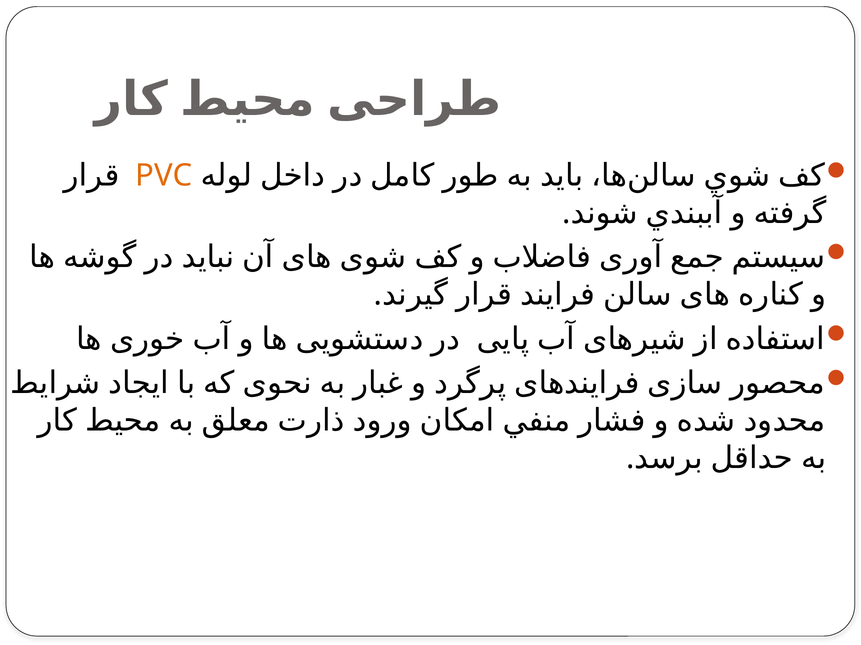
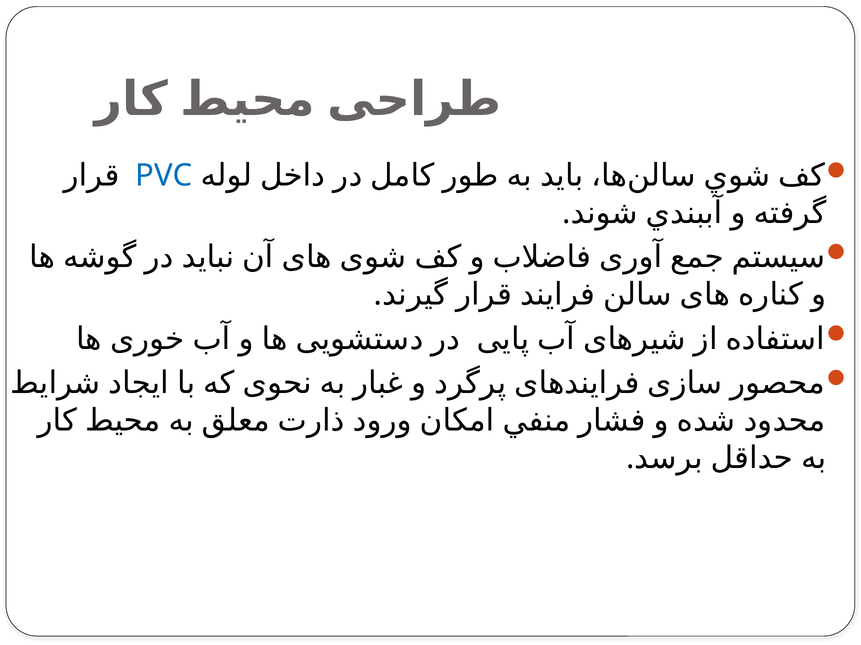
PVC colour: orange -> blue
